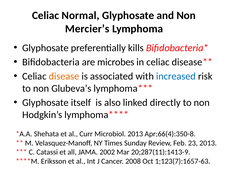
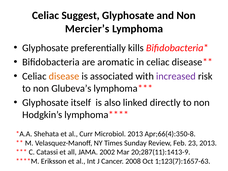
Normal: Normal -> Suggest
microbes: microbes -> aromatic
increased colour: blue -> purple
